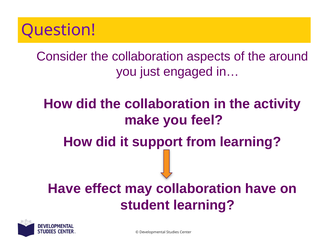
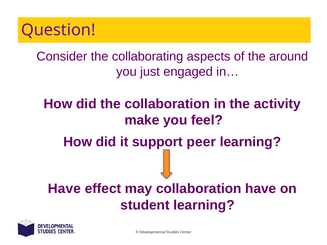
Consider the collaboration: collaboration -> collaborating
from: from -> peer
